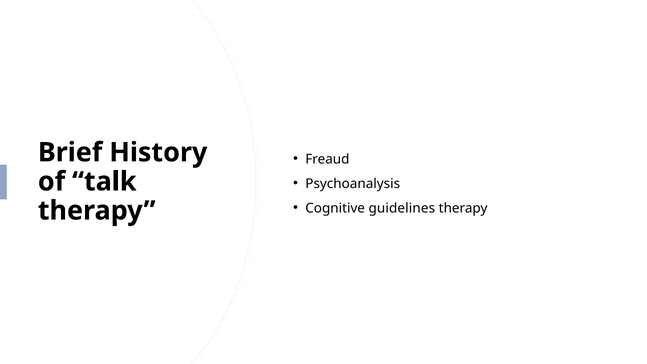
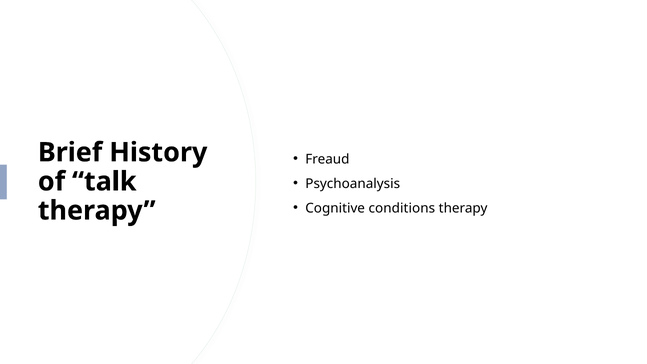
guidelines: guidelines -> conditions
